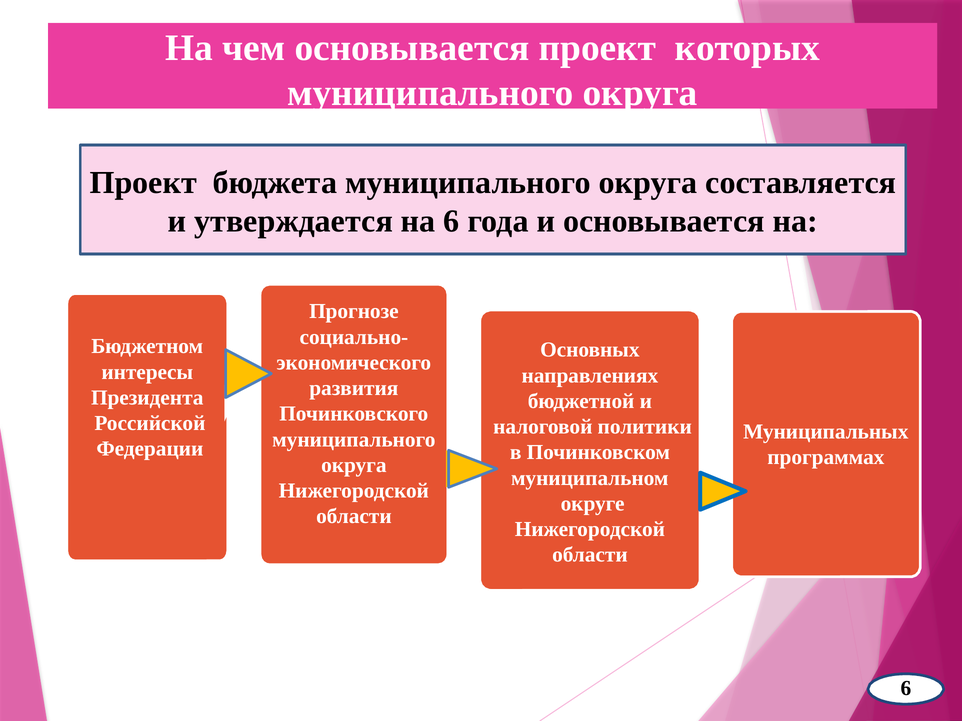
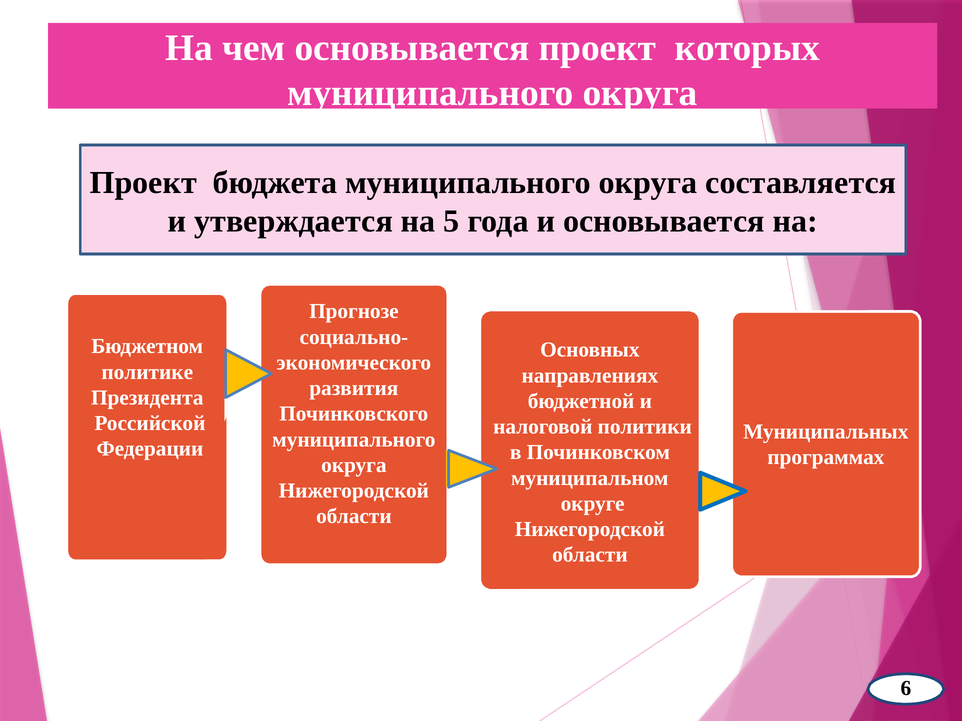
утверждается на 6: 6 -> 5
интересы: интересы -> политике
